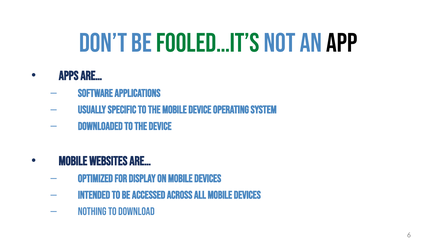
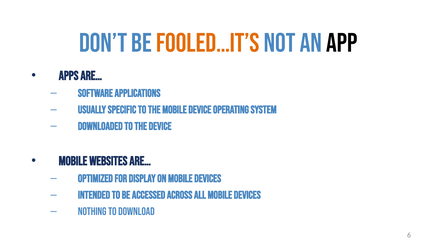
fooled…it’s colour: green -> orange
